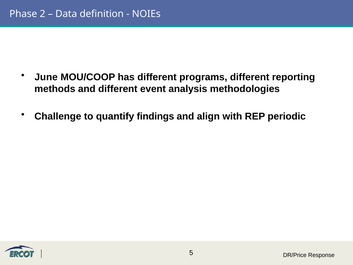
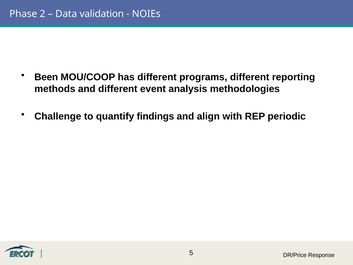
definition: definition -> validation
June: June -> Been
